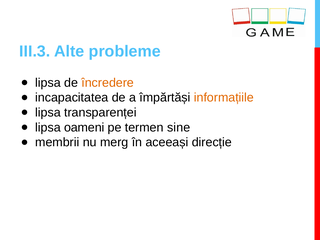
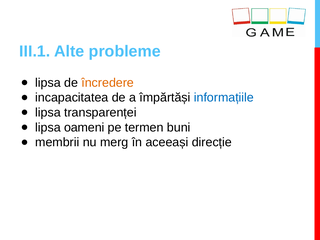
III.3: III.3 -> III.1
informațiile colour: orange -> blue
sine: sine -> buni
